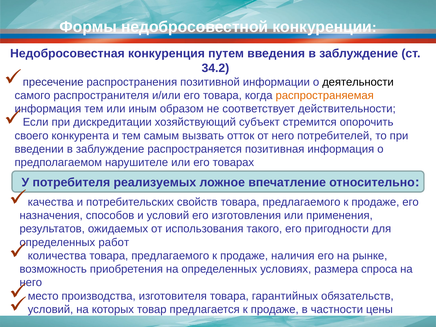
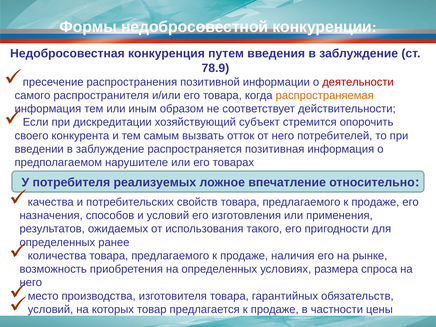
34.2: 34.2 -> 78.9
деятельности colour: black -> red
работ: работ -> ранее
